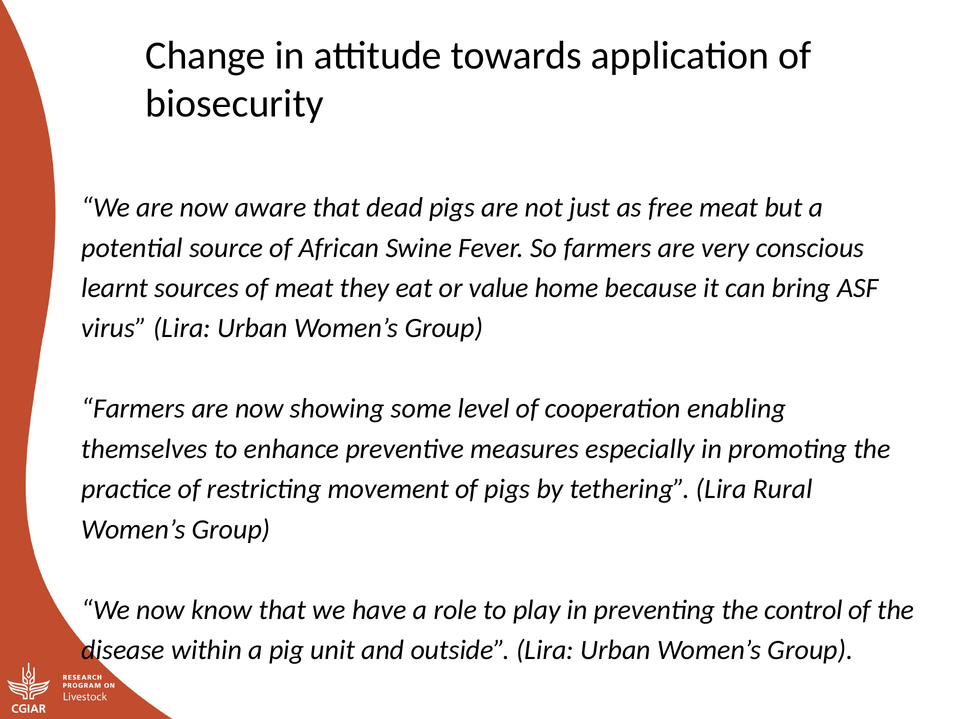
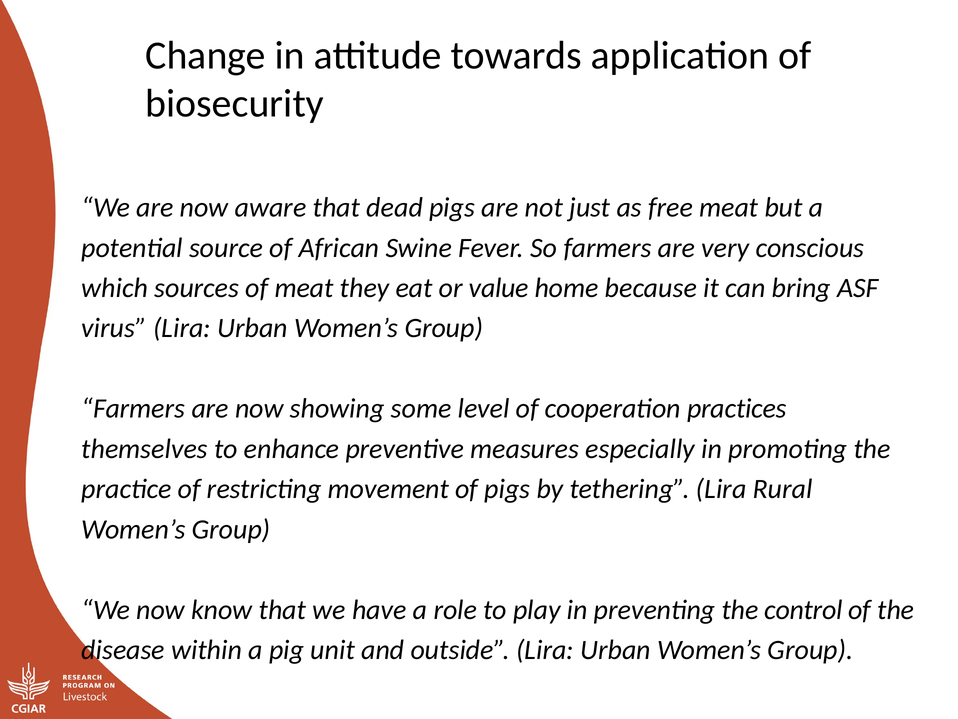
learnt: learnt -> which
enabling: enabling -> practices
